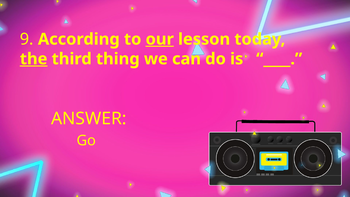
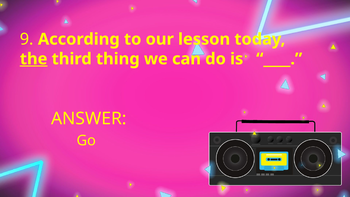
our underline: present -> none
